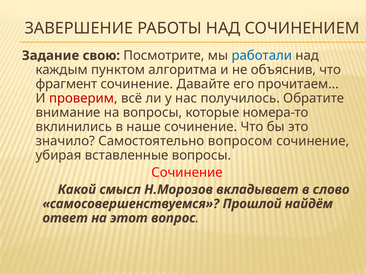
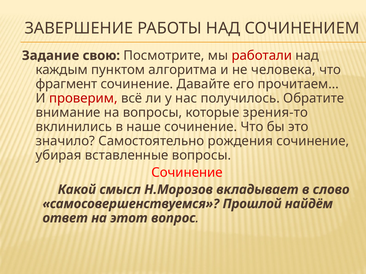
работали colour: blue -> red
объяснив: объяснив -> человека
номера-то: номера-то -> зрения-то
вопросом: вопросом -> рождения
